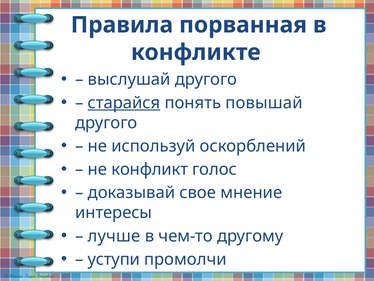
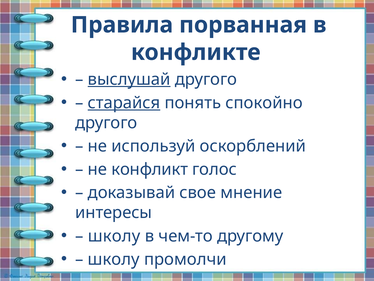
выслушай underline: none -> present
повышай: повышай -> спокойно
лучше at (114, 236): лучше -> школу
уступи at (114, 259): уступи -> школу
